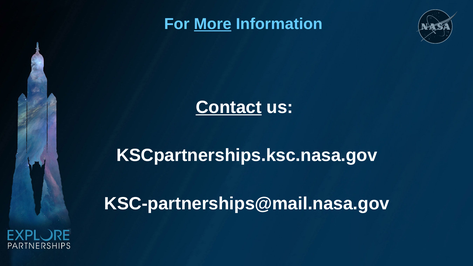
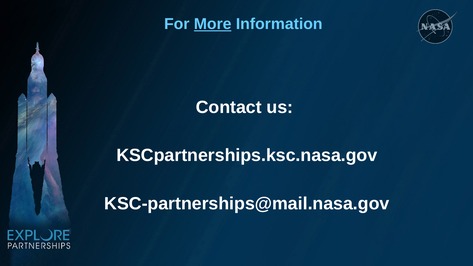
Contact underline: present -> none
